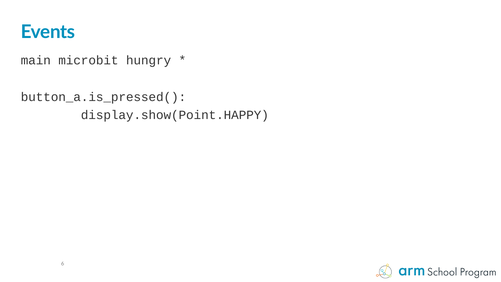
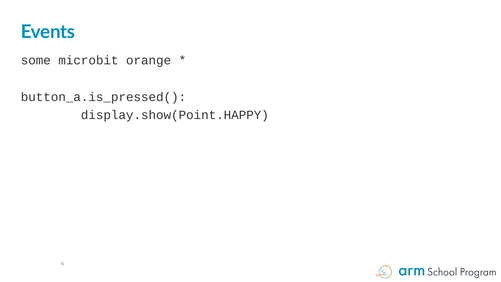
main: main -> some
hungry: hungry -> orange
